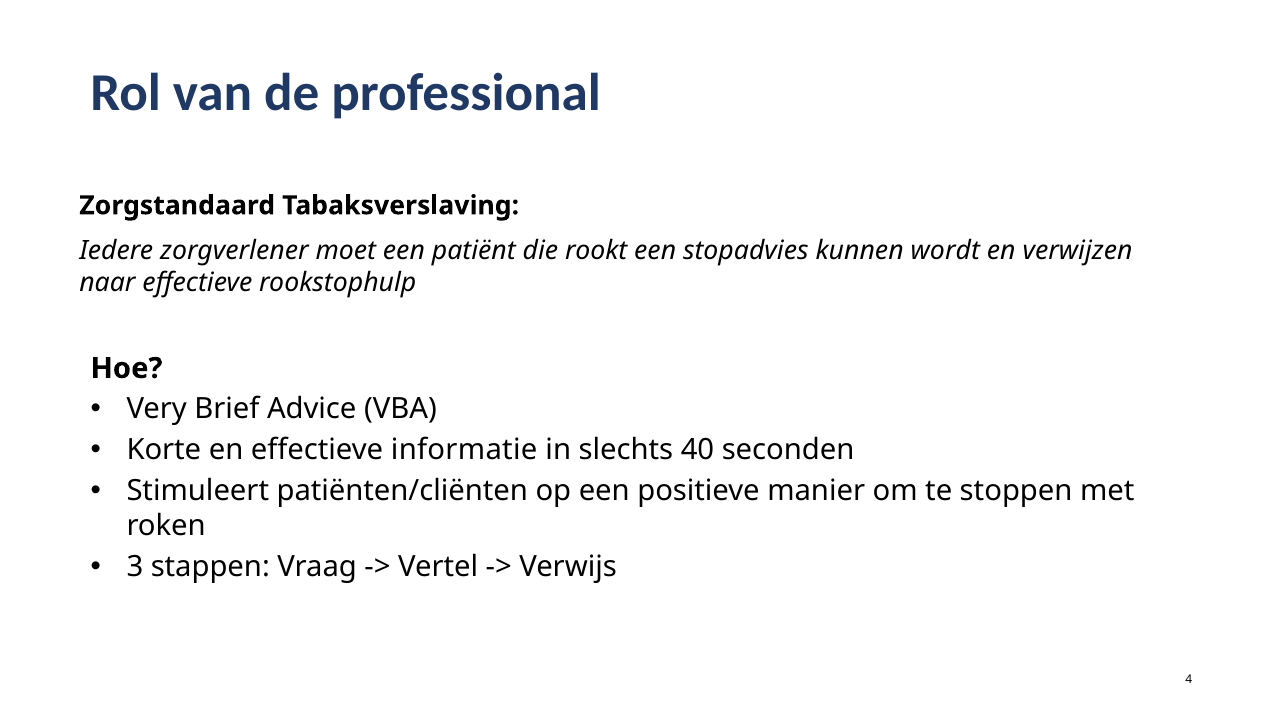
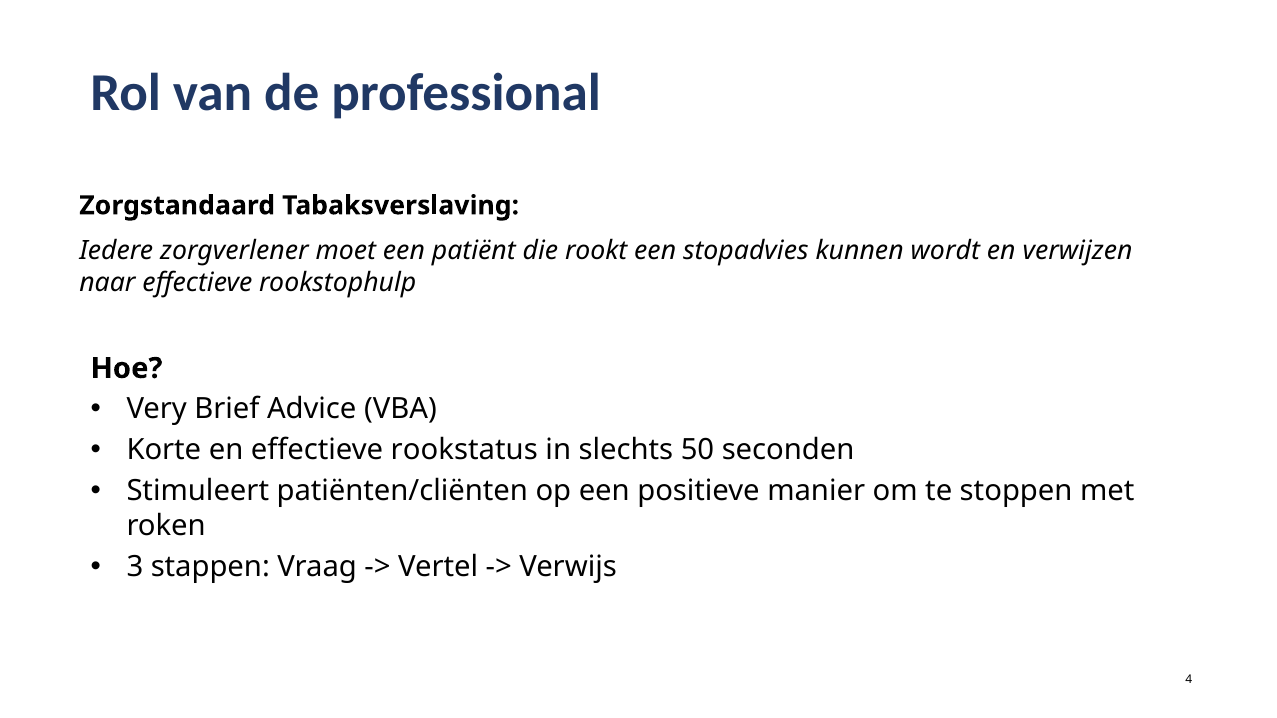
informatie: informatie -> rookstatus
40: 40 -> 50
